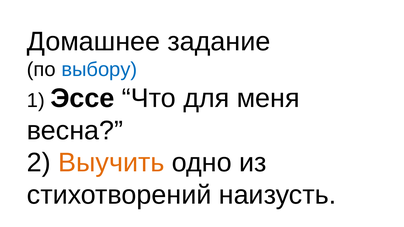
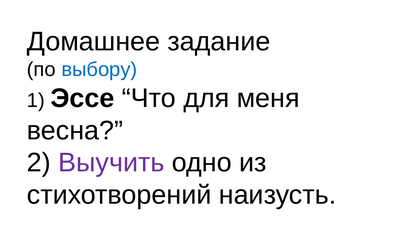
Выучить colour: orange -> purple
